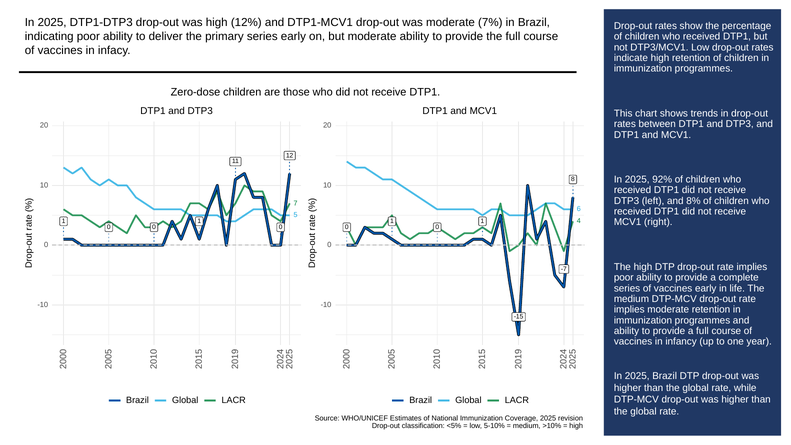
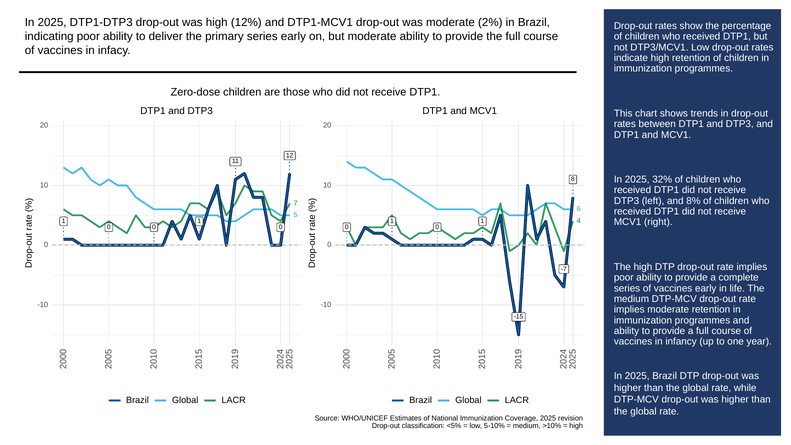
7%: 7% -> 2%
92%: 92% -> 32%
